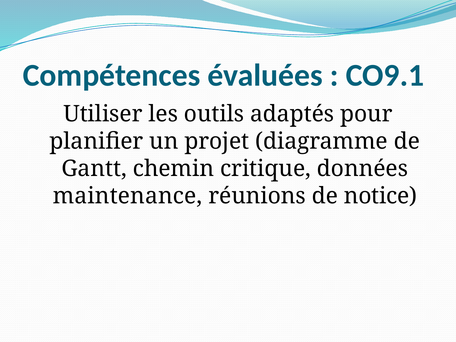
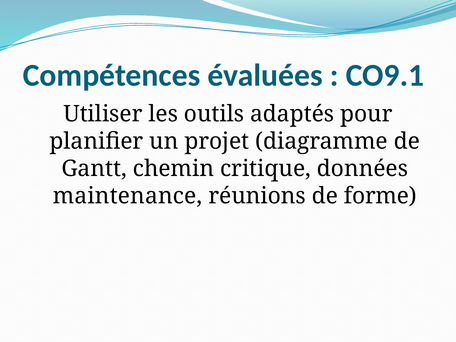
notice: notice -> forme
